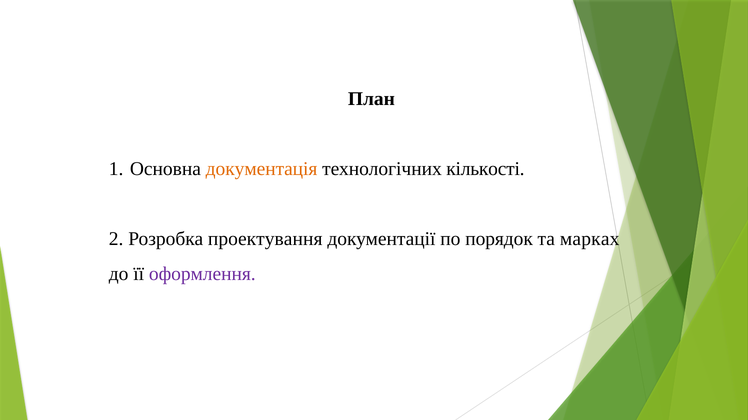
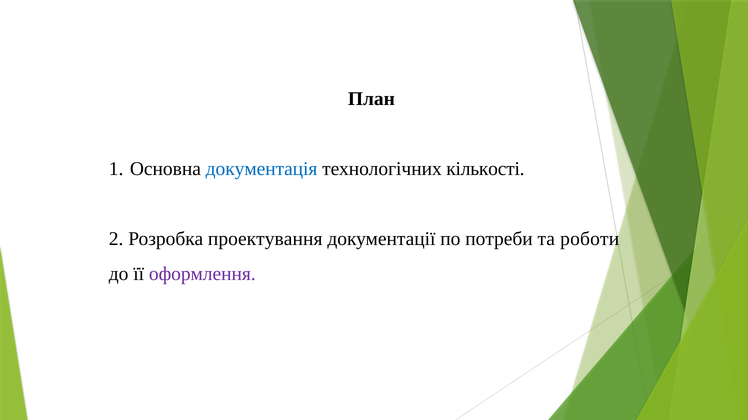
документація colour: orange -> blue
порядок: порядок -> потреби
марках: марках -> роботи
